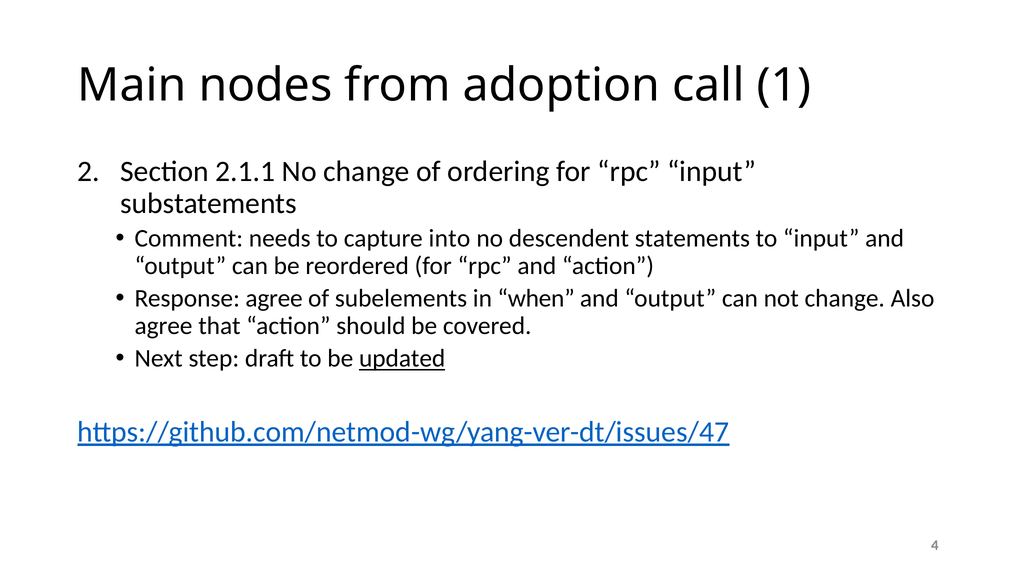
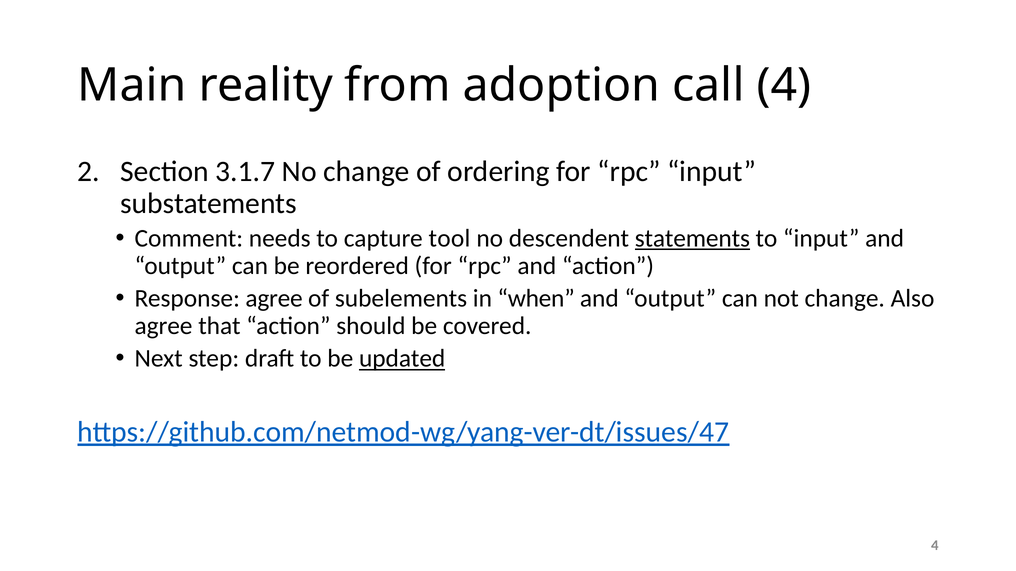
nodes: nodes -> reality
call 1: 1 -> 4
2.1.1: 2.1.1 -> 3.1.7
into: into -> tool
statements underline: none -> present
